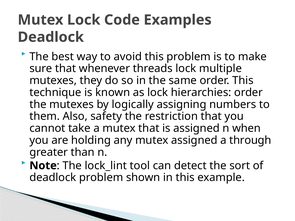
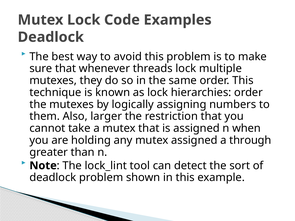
safety: safety -> larger
